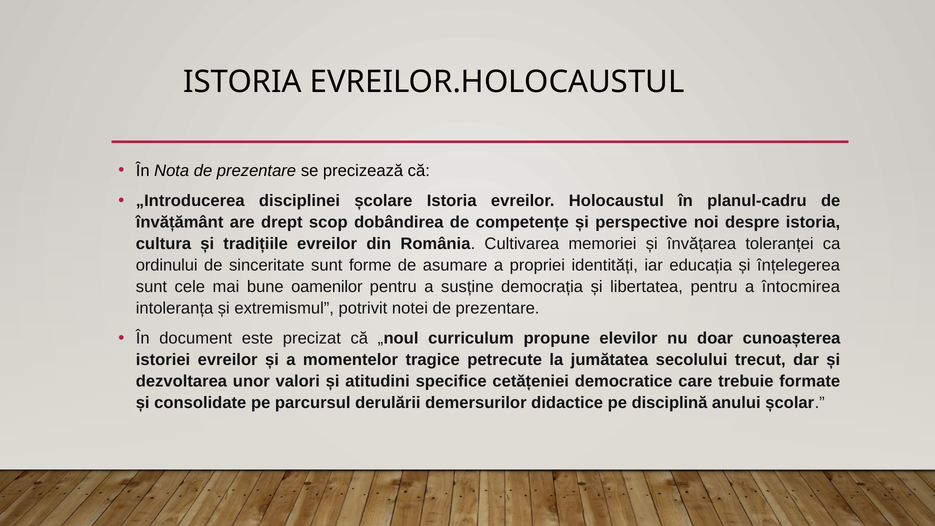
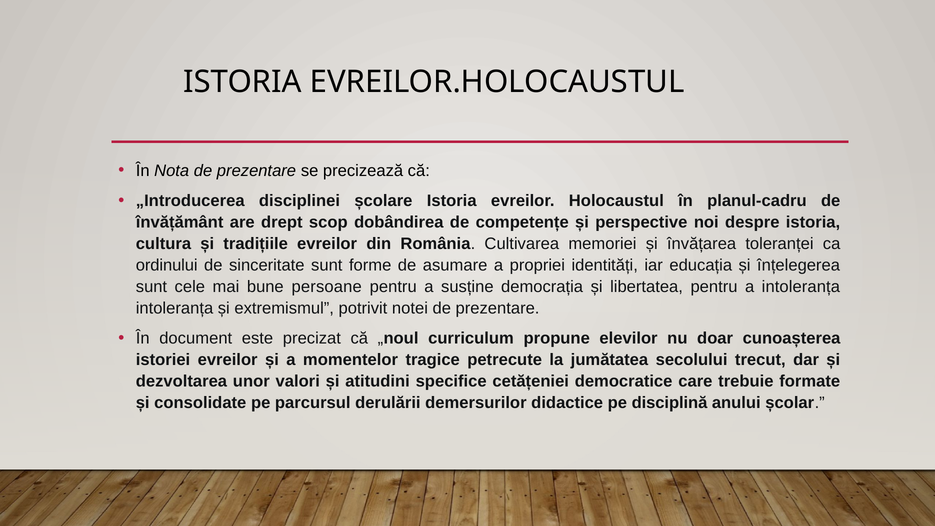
oamenilor: oamenilor -> persoane
a întocmirea: întocmirea -> intoleranța
